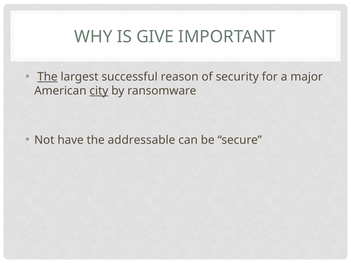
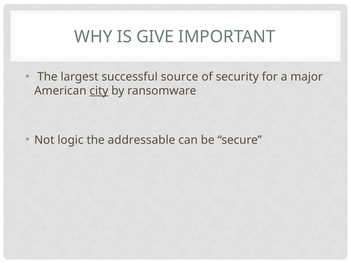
The at (47, 77) underline: present -> none
reason: reason -> source
have: have -> logic
